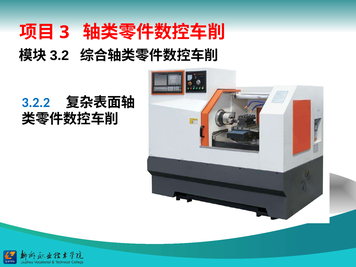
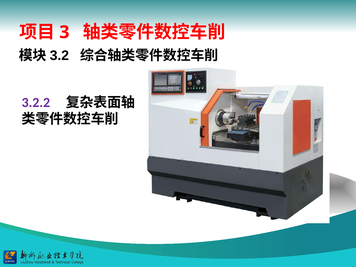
3.2.2 colour: blue -> purple
